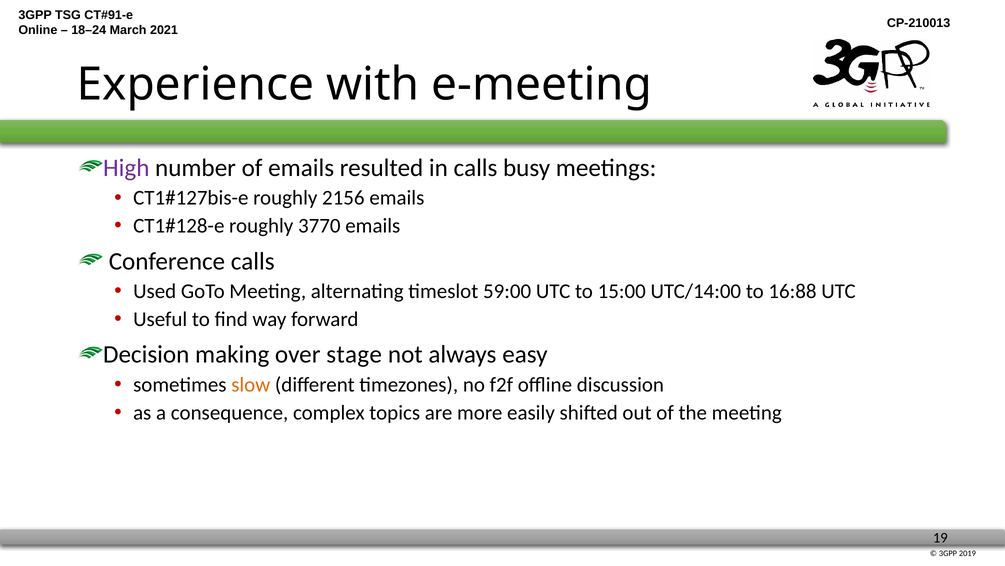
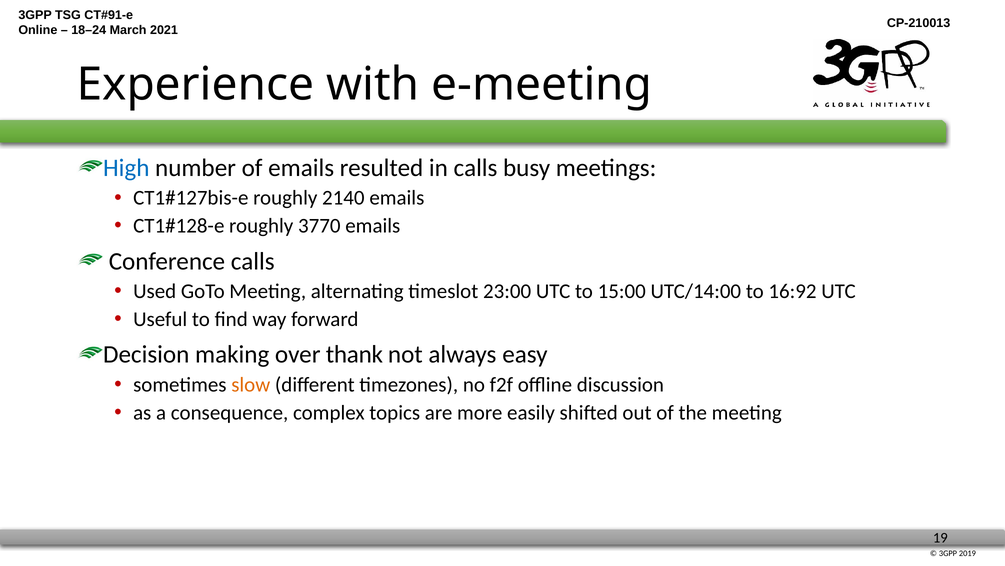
High colour: purple -> blue
2156: 2156 -> 2140
59:00: 59:00 -> 23:00
16:88: 16:88 -> 16:92
stage: stage -> thank
